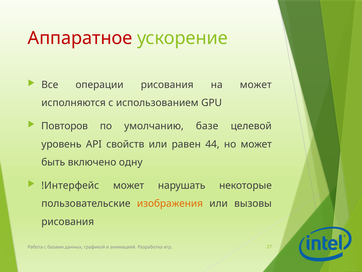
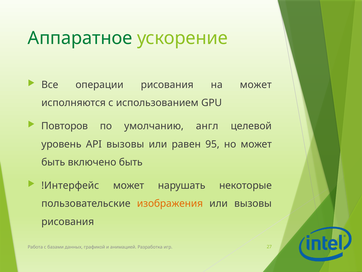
Аппаратное colour: red -> green
базе: базе -> англ
API свойств: свойств -> вызовы
44: 44 -> 95
включено одну: одну -> быть
